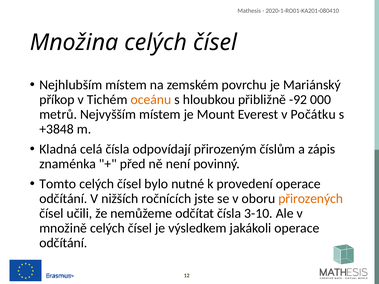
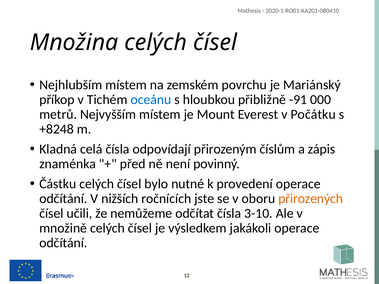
oceánu colour: orange -> blue
-92: -92 -> -91
+3848: +3848 -> +8248
Tomto: Tomto -> Částku
